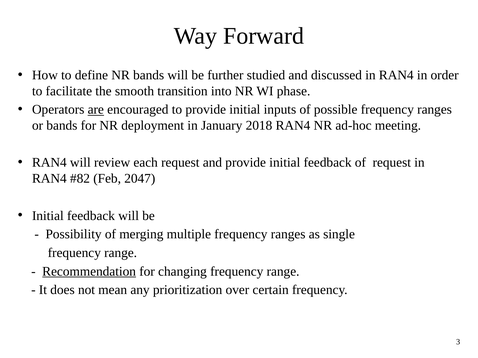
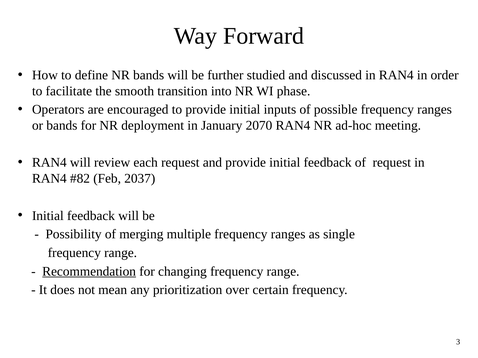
are underline: present -> none
2018: 2018 -> 2070
2047: 2047 -> 2037
